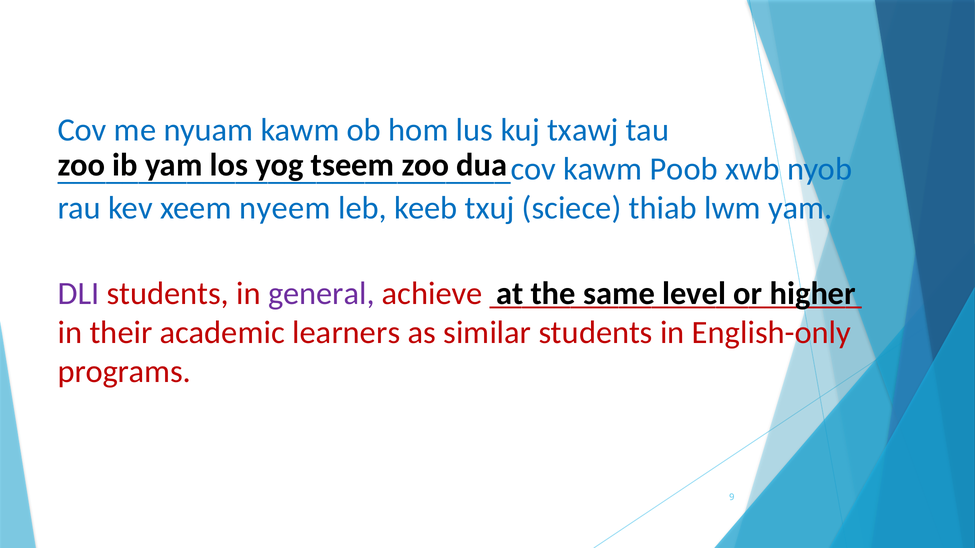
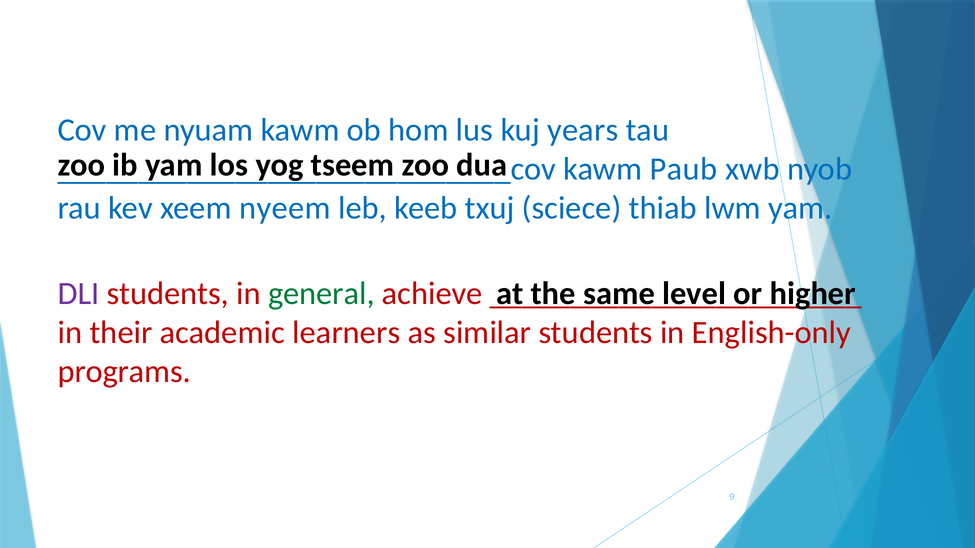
txawj: txawj -> years
Poob: Poob -> Paub
general colour: purple -> green
